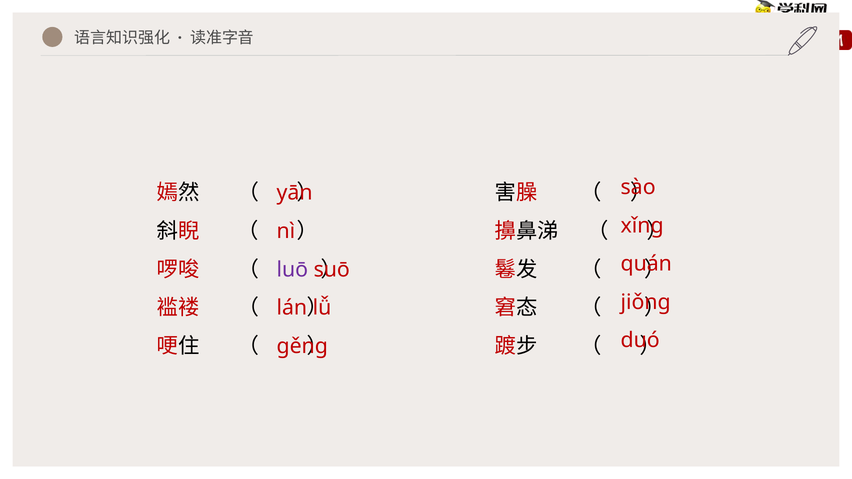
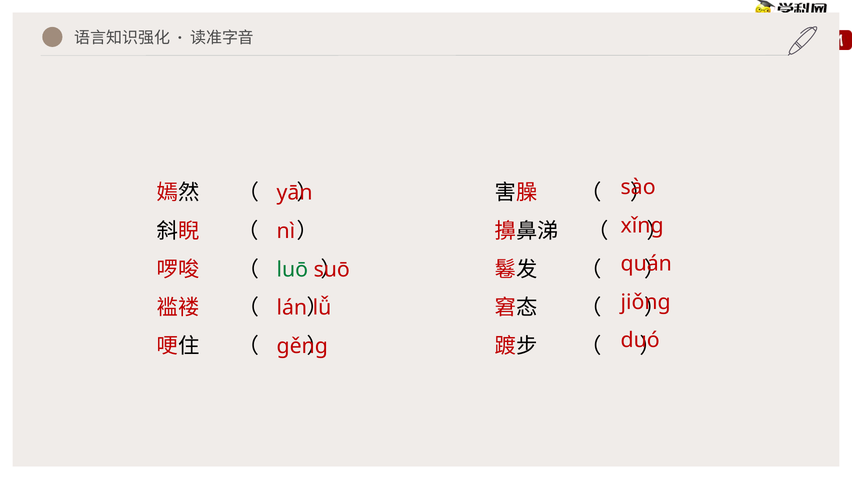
luō colour: purple -> green
